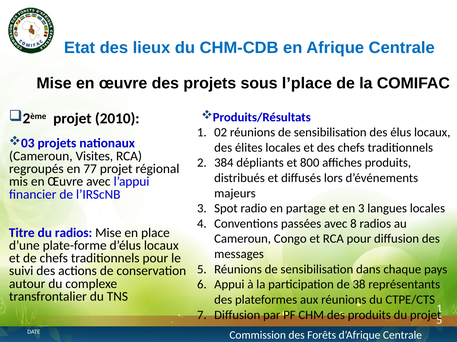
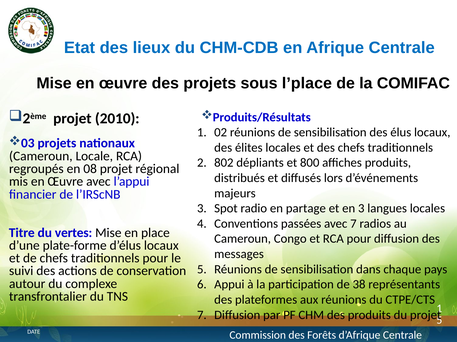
Visites: Visites -> Locale
384: 384 -> 802
77: 77 -> 08
avec 8: 8 -> 7
du radios: radios -> vertes
